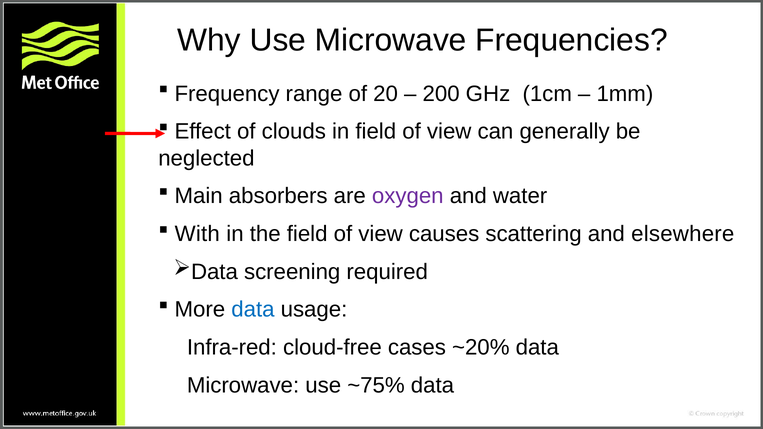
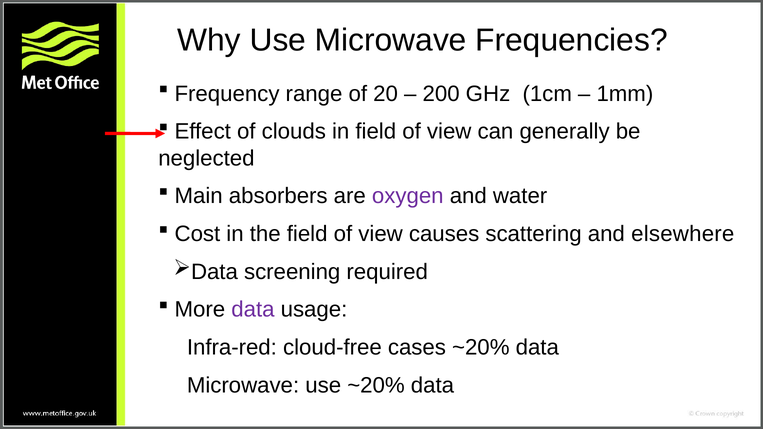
With: With -> Cost
data at (253, 310) colour: blue -> purple
use ~75%: ~75% -> ~20%
